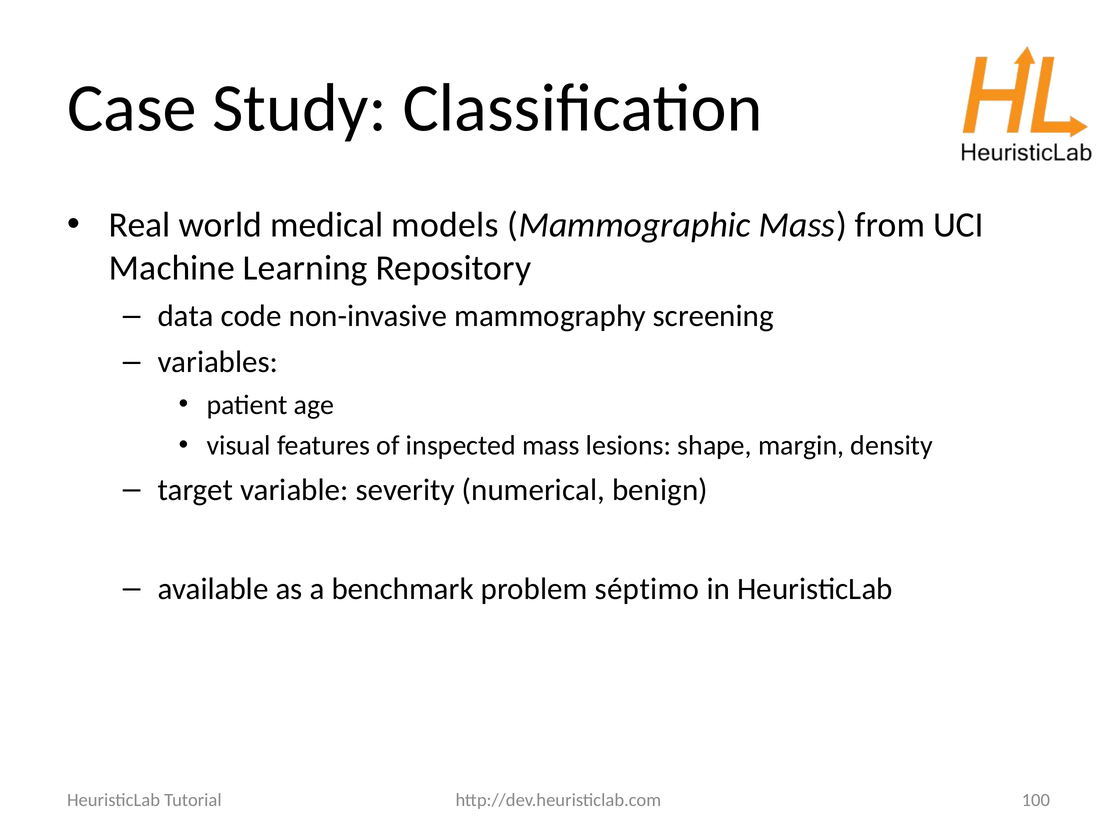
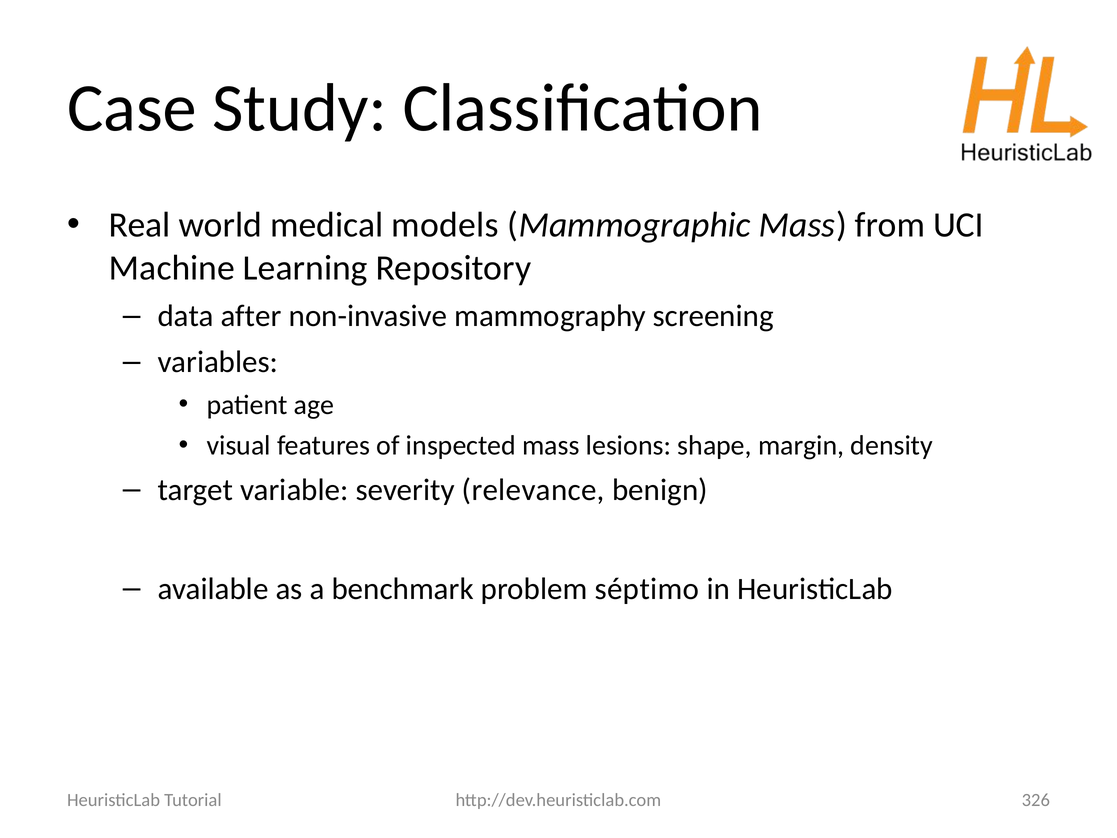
code: code -> after
numerical: numerical -> relevance
100: 100 -> 326
